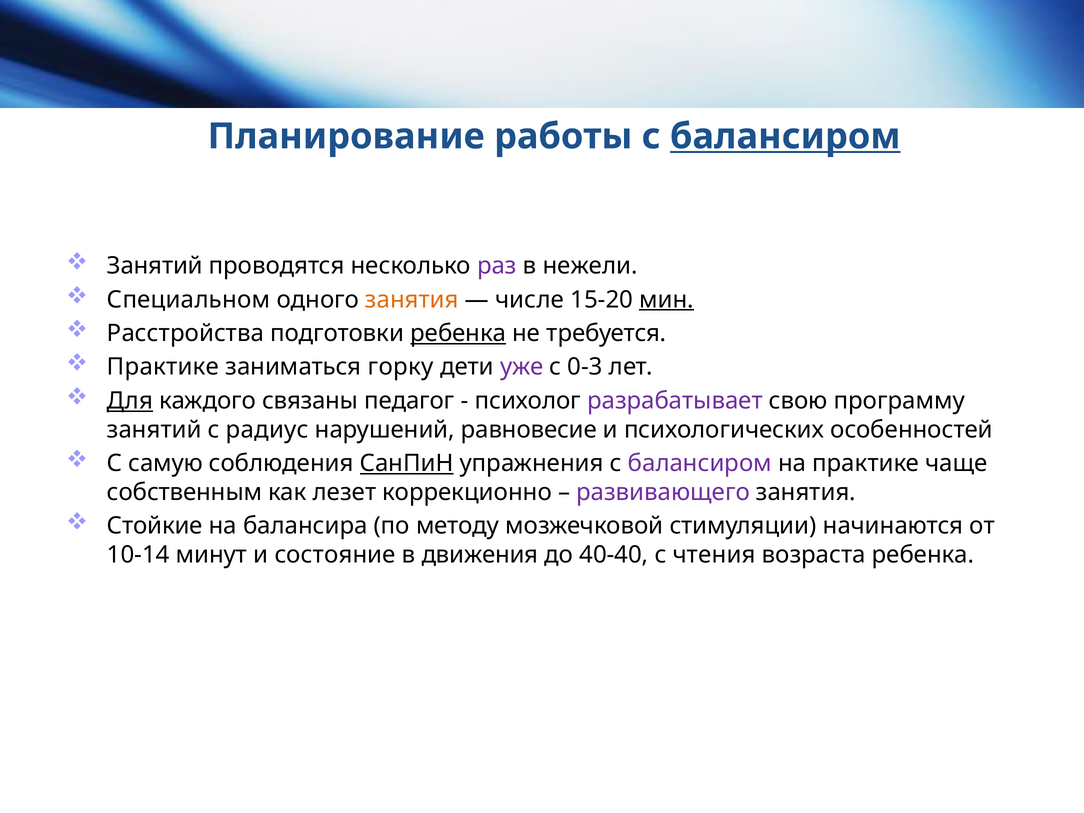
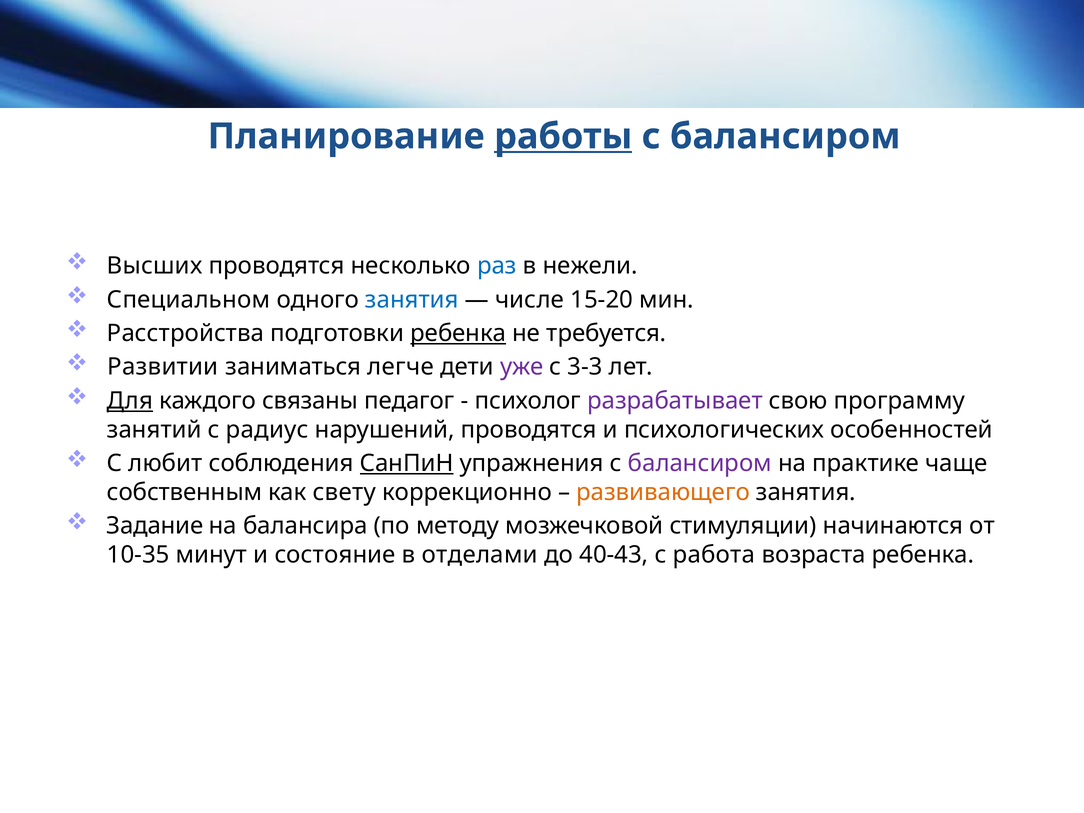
работы underline: none -> present
балансиром at (785, 136) underline: present -> none
Занятий at (155, 266): Занятий -> Высших
раз colour: purple -> blue
занятия at (412, 300) colour: orange -> blue
мин underline: present -> none
Практике at (163, 367): Практике -> Развитии
горку: горку -> легче
0-3: 0-3 -> 3-3
нарушений равновесие: равновесие -> проводятся
самую: самую -> любит
лезет: лезет -> свету
развивающего colour: purple -> orange
Стойкие: Стойкие -> Задание
10-14: 10-14 -> 10-35
движения: движения -> отделами
40-40: 40-40 -> 40-43
чтения: чтения -> работа
